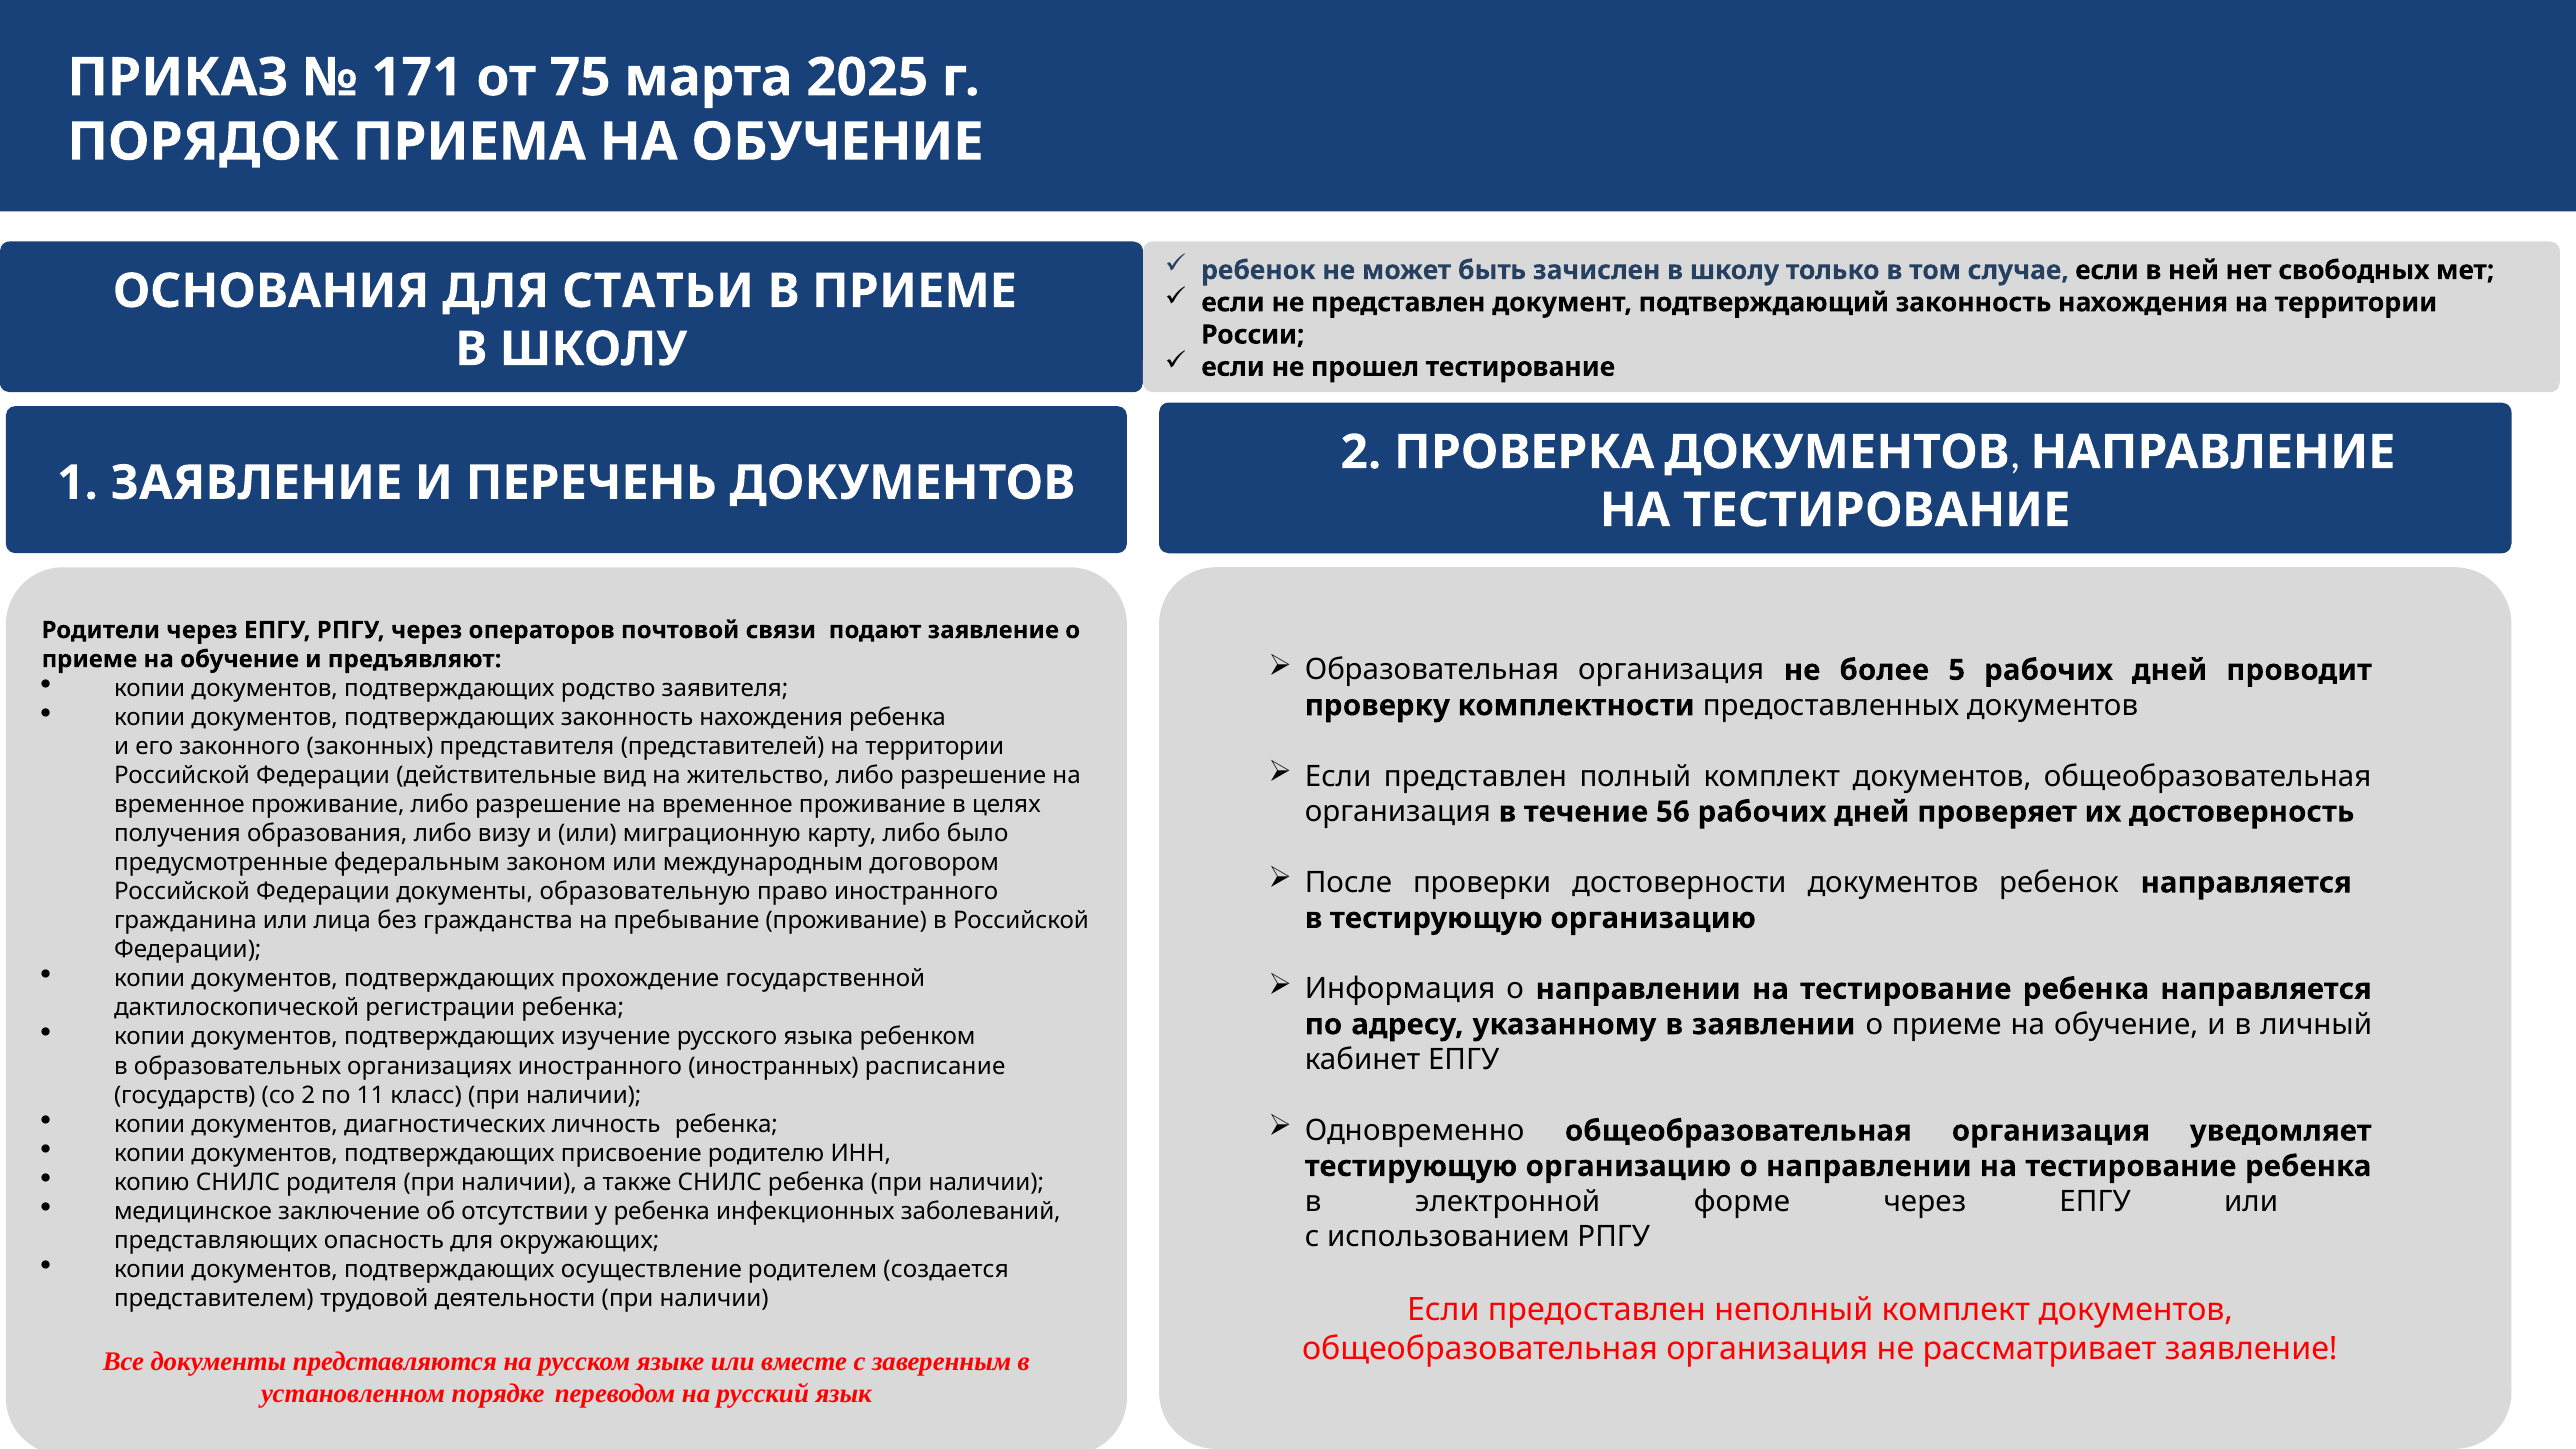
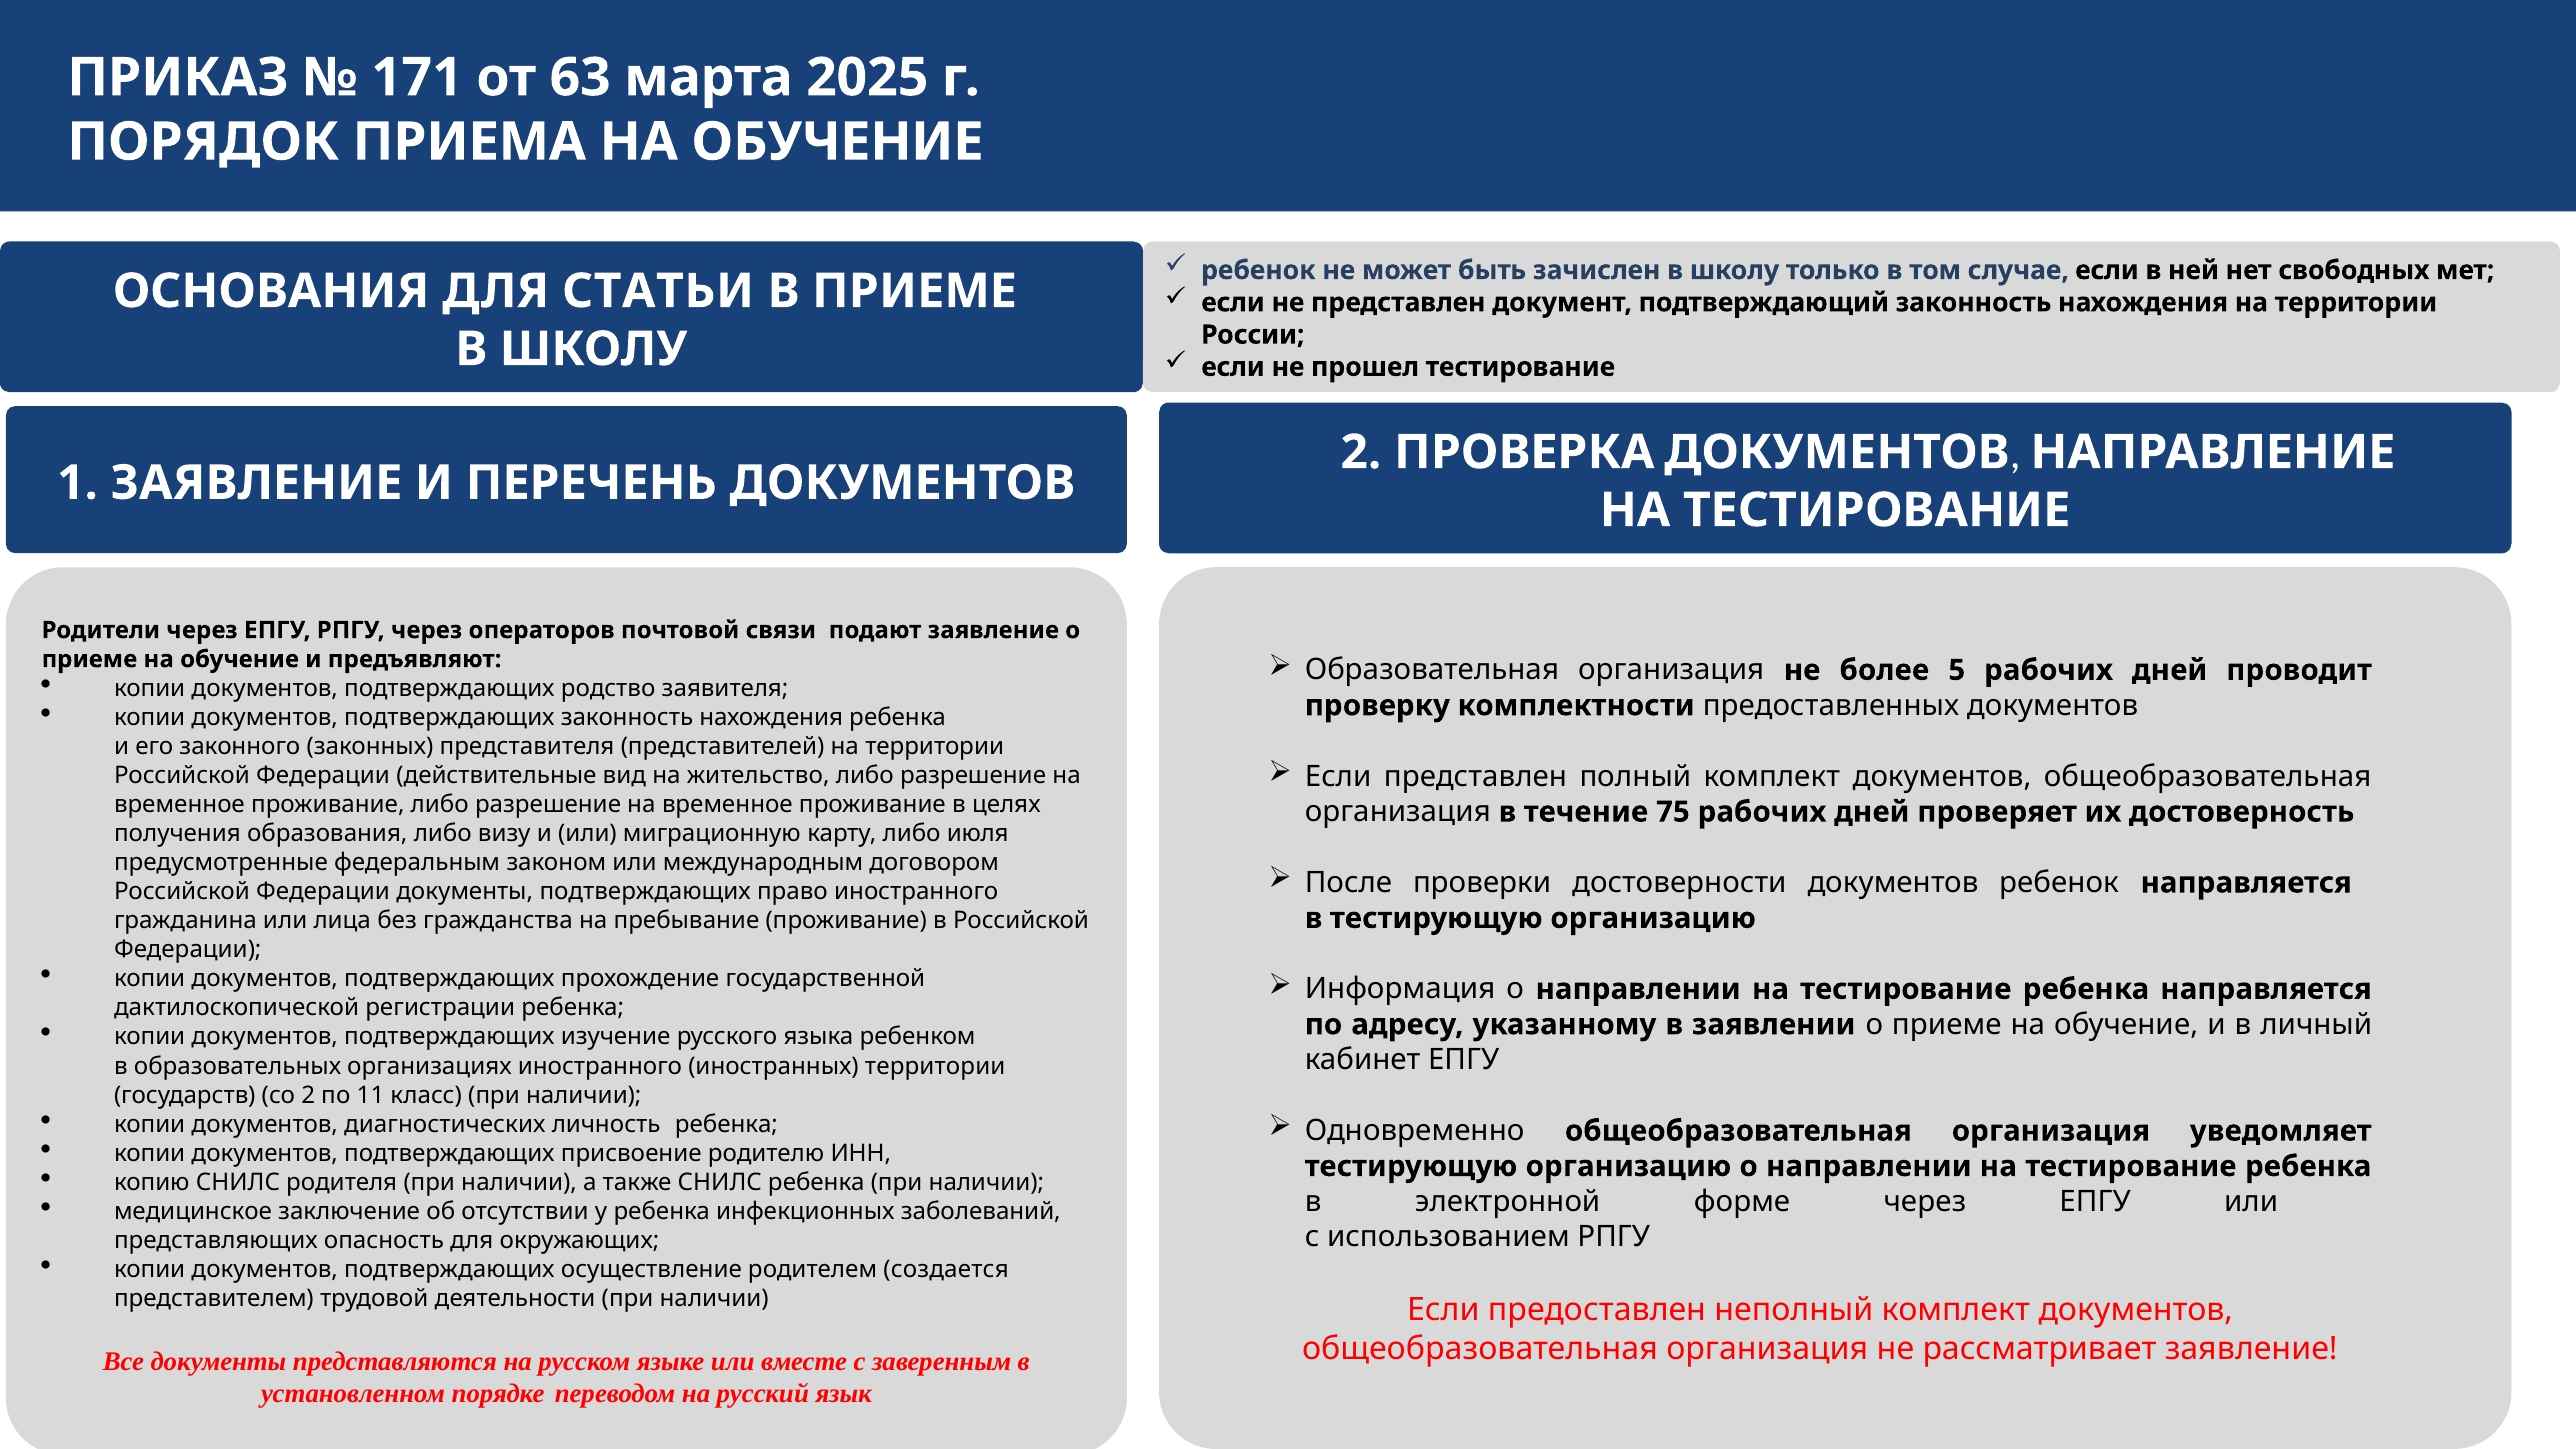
75: 75 -> 63
56: 56 -> 75
было: было -> июля
документы образовательную: образовательную -> подтверждающих
иностранных расписание: расписание -> территории
